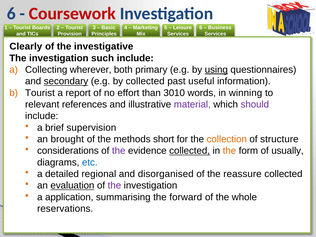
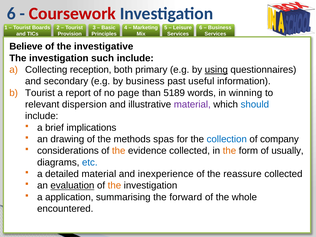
Clearly: Clearly -> Believe
wherever: wherever -> reception
secondary underline: present -> none
by collected: collected -> business
effort: effort -> page
3010: 3010 -> 5189
references: references -> dispersion
should colour: purple -> blue
supervision: supervision -> implications
brought: brought -> drawing
short: short -> spas
collection colour: orange -> blue
structure: structure -> company
the at (119, 151) colour: purple -> orange
collected at (190, 151) underline: present -> none
detailed regional: regional -> material
disorganised: disorganised -> inexperience
the at (114, 186) colour: purple -> orange
reservations: reservations -> encountered
